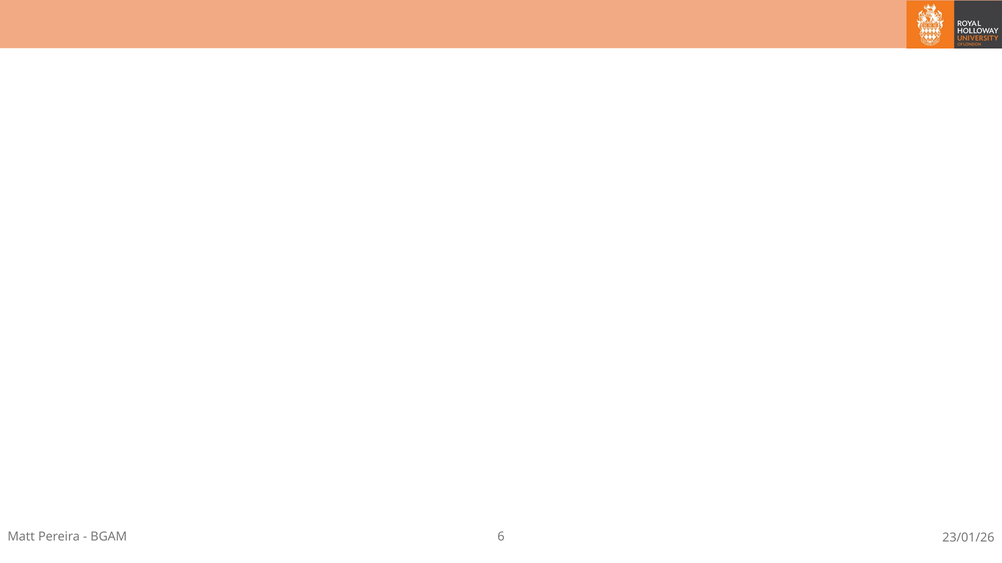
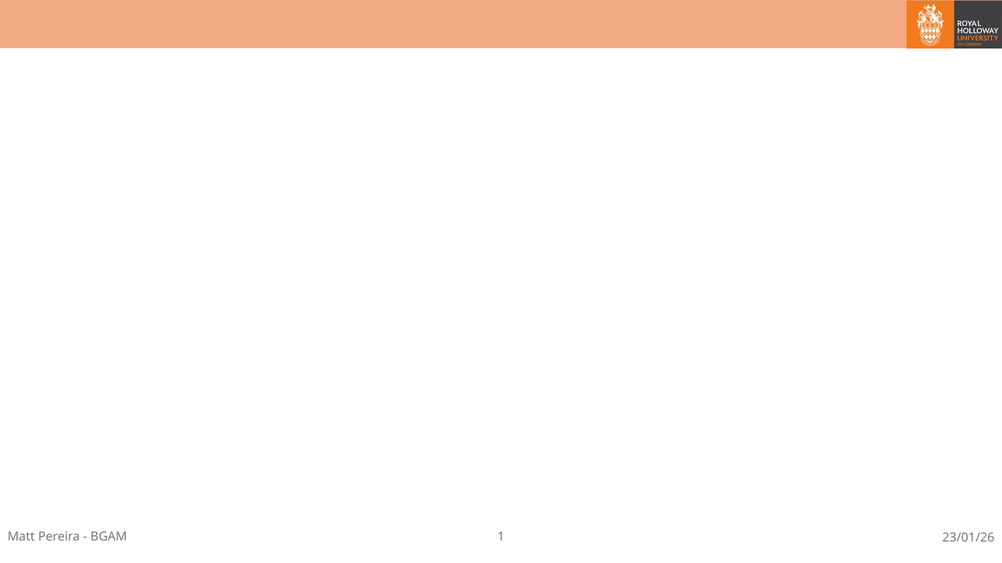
6: 6 -> 1
